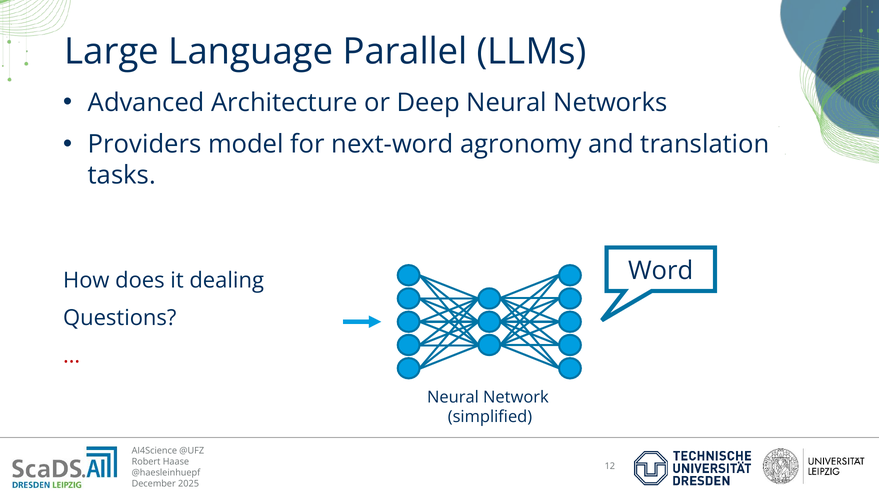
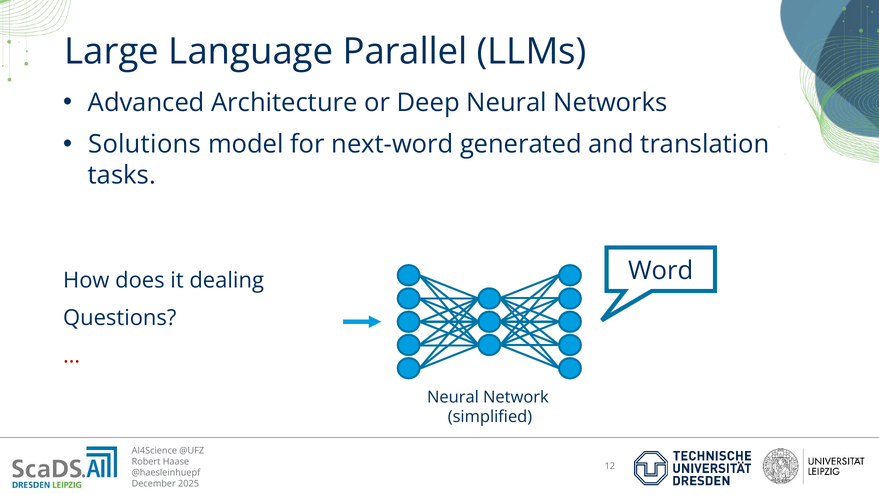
Providers: Providers -> Solutions
agronomy: agronomy -> generated
